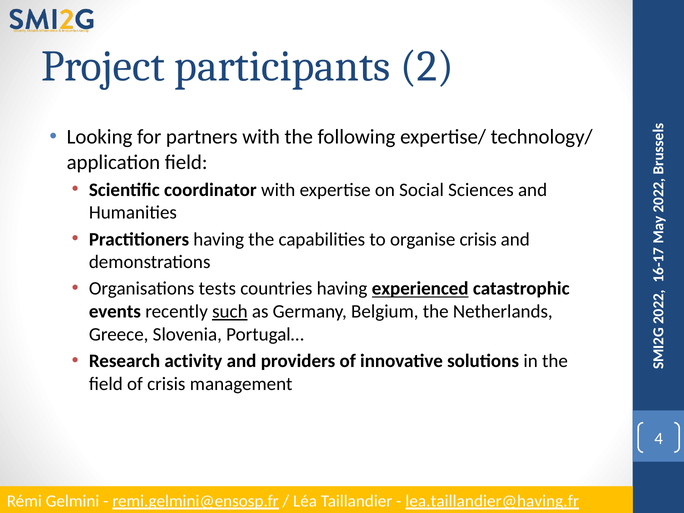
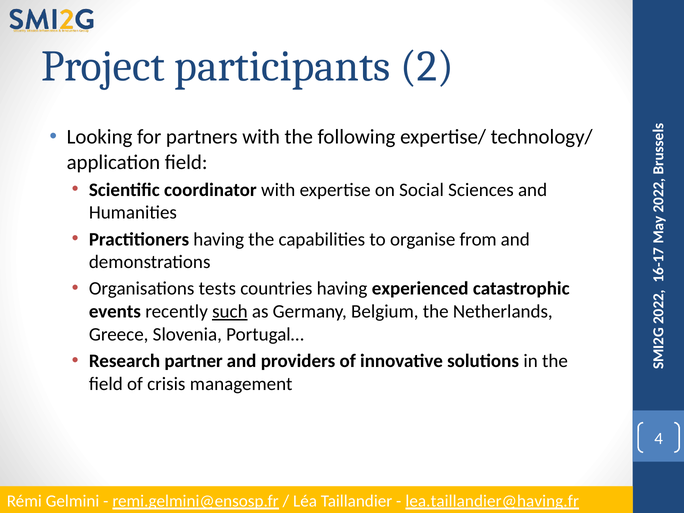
organise crisis: crisis -> from
experienced underline: present -> none
activity: activity -> partner
